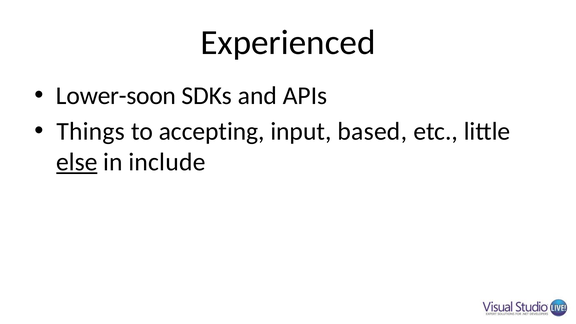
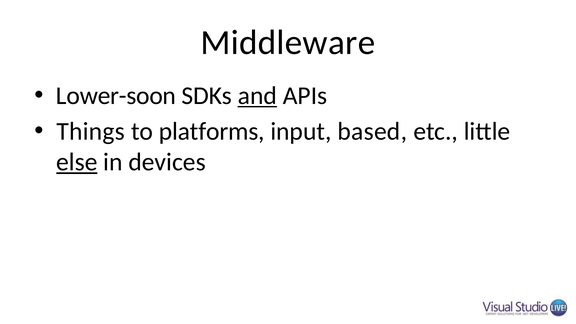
Experienced: Experienced -> Middleware
and underline: none -> present
accepting: accepting -> platforms
include: include -> devices
